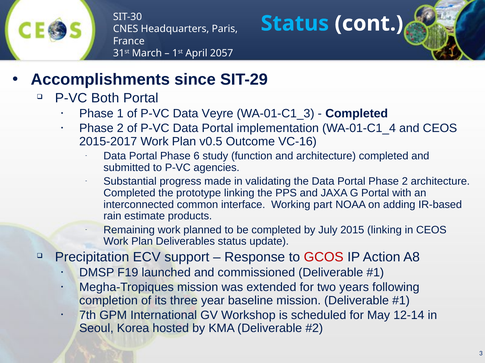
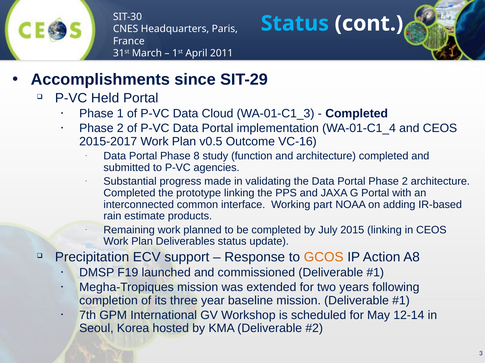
2057: 2057 -> 2011
Both: Both -> Held
Veyre: Veyre -> Cloud
6: 6 -> 8
GCOS colour: red -> orange
